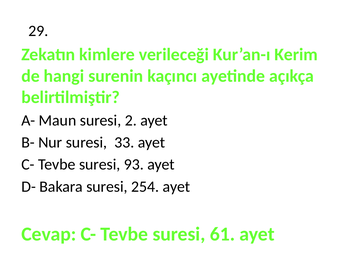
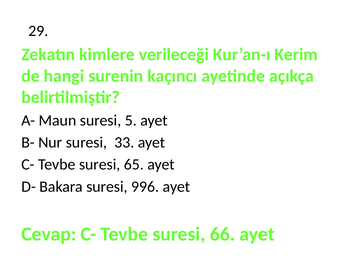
2: 2 -> 5
93: 93 -> 65
254: 254 -> 996
61: 61 -> 66
